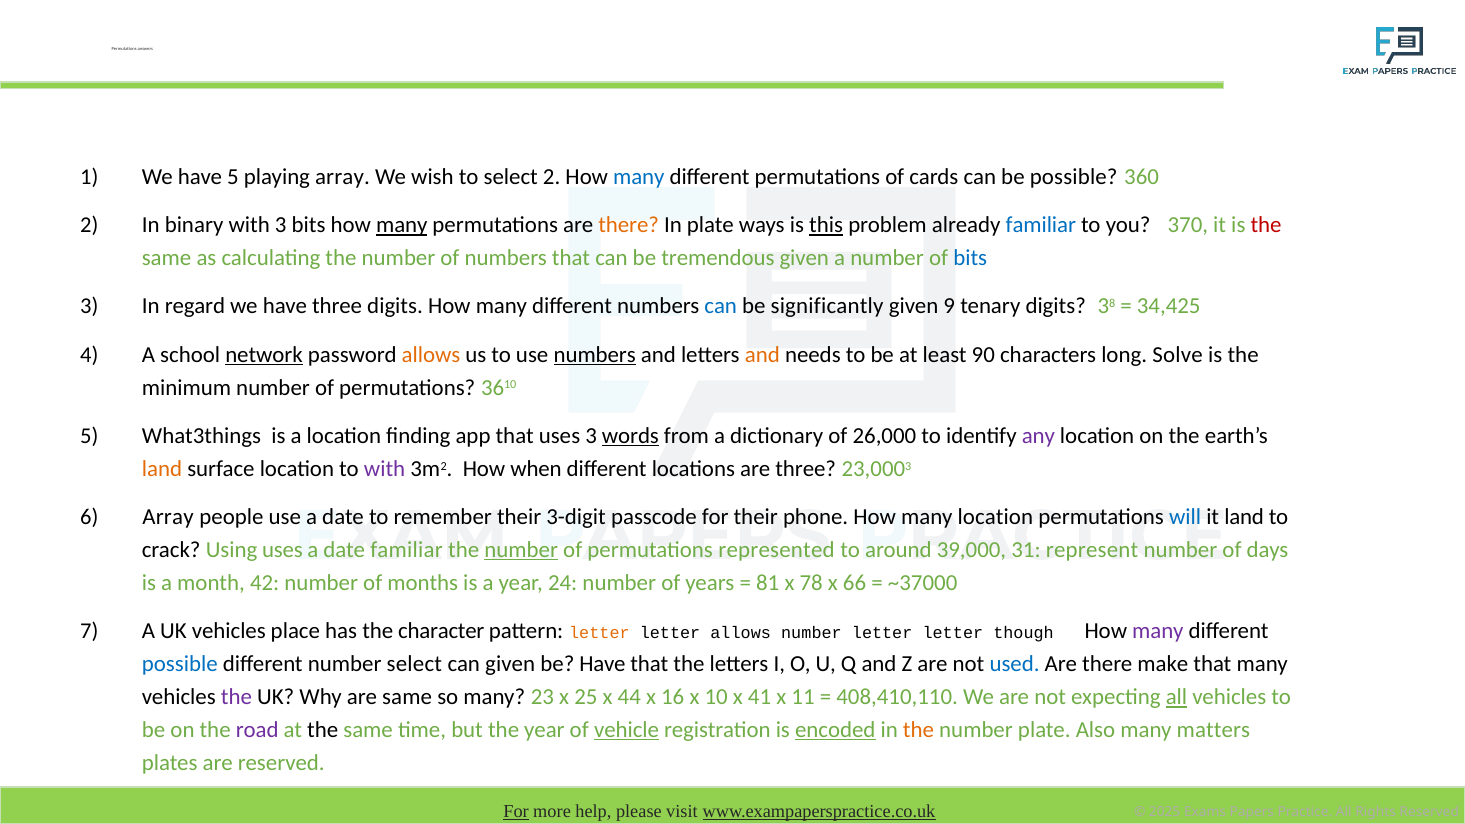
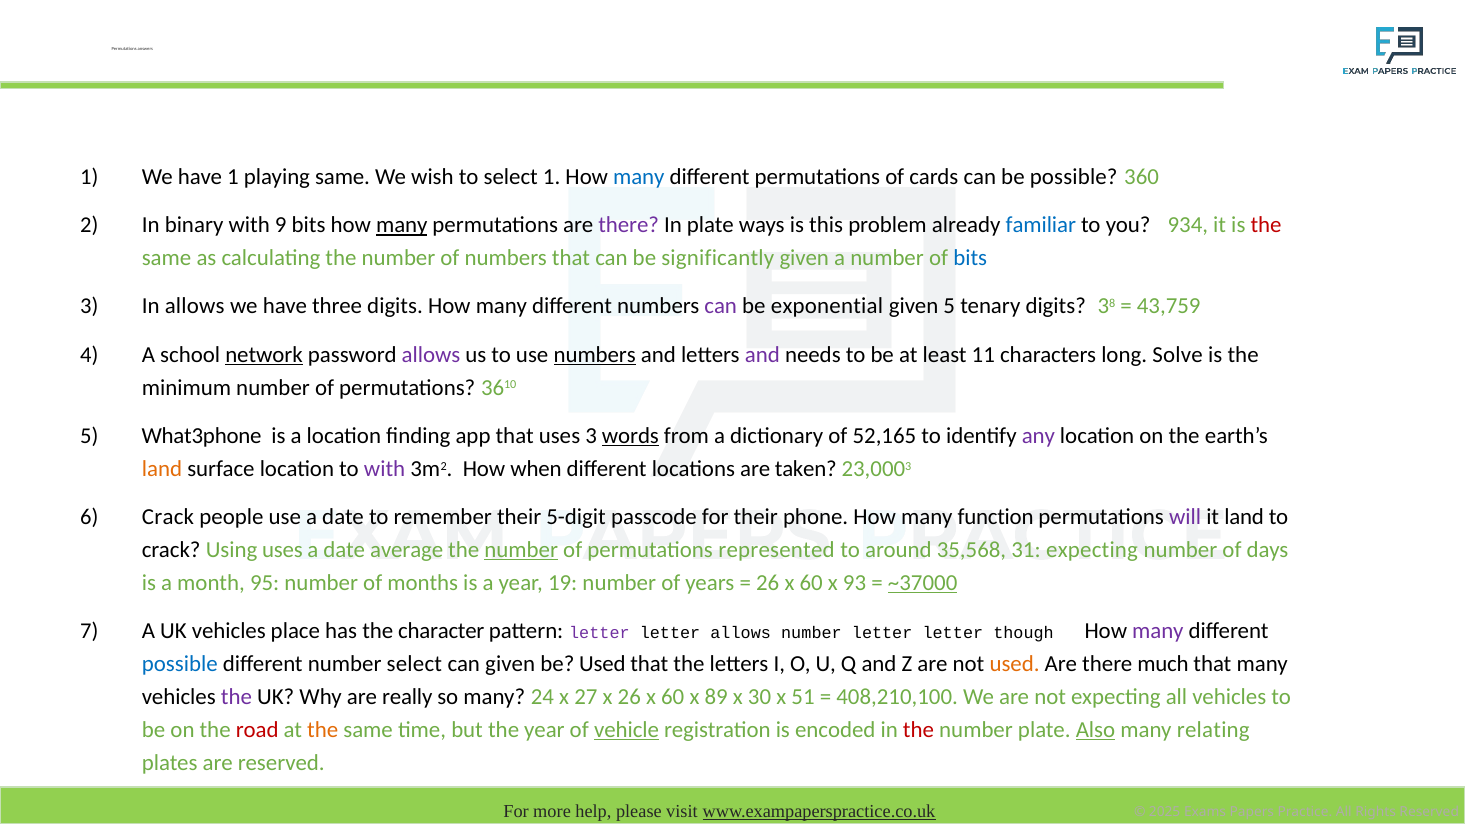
have 5: 5 -> 1
playing array: array -> same
select 2: 2 -> 1
with 3: 3 -> 9
there at (629, 225) colour: orange -> purple
this underline: present -> none
370: 370 -> 934
tremendous: tremendous -> significantly
In regard: regard -> allows
can at (721, 306) colour: blue -> purple
significantly: significantly -> exponential
given 9: 9 -> 5
34,425: 34,425 -> 43,759
allows at (431, 355) colour: orange -> purple
and at (762, 355) colour: orange -> purple
90: 90 -> 11
What3things: What3things -> What3phone
26,000: 26,000 -> 52,165
are three: three -> taken
6 Array: Array -> Crack
3-digit: 3-digit -> 5-digit
many location: location -> function
will colour: blue -> purple
date familiar: familiar -> average
39,000: 39,000 -> 35,568
31 represent: represent -> expecting
42: 42 -> 95
24: 24 -> 19
81 at (768, 583): 81 -> 26
78 at (811, 583): 78 -> 60
66: 66 -> 93
~37000 underline: none -> present
letter at (599, 633) colour: orange -> purple
be Have: Have -> Used
used at (1015, 664) colour: blue -> orange
make: make -> much
are same: same -> really
23: 23 -> 24
25: 25 -> 27
x 44: 44 -> 26
16 at (673, 697): 16 -> 60
10: 10 -> 89
41: 41 -> 30
11: 11 -> 51
408,410,110: 408,410,110 -> 408,210,100
all at (1176, 697) underline: present -> none
road colour: purple -> red
the at (323, 730) colour: black -> orange
encoded underline: present -> none
the at (919, 730) colour: orange -> red
Also underline: none -> present
matters: matters -> relating
For at (516, 811) underline: present -> none
